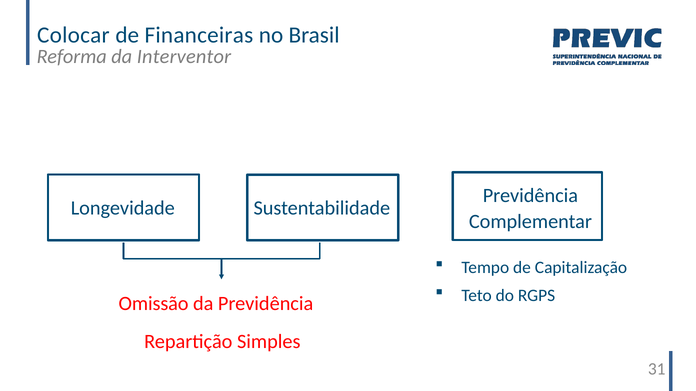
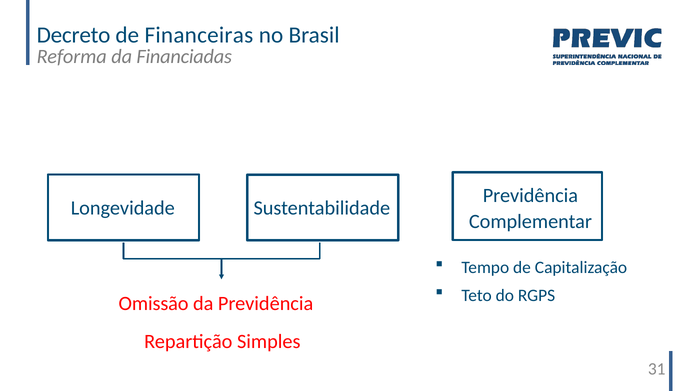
Colocar: Colocar -> Decreto
Interventor: Interventor -> Financiadas
